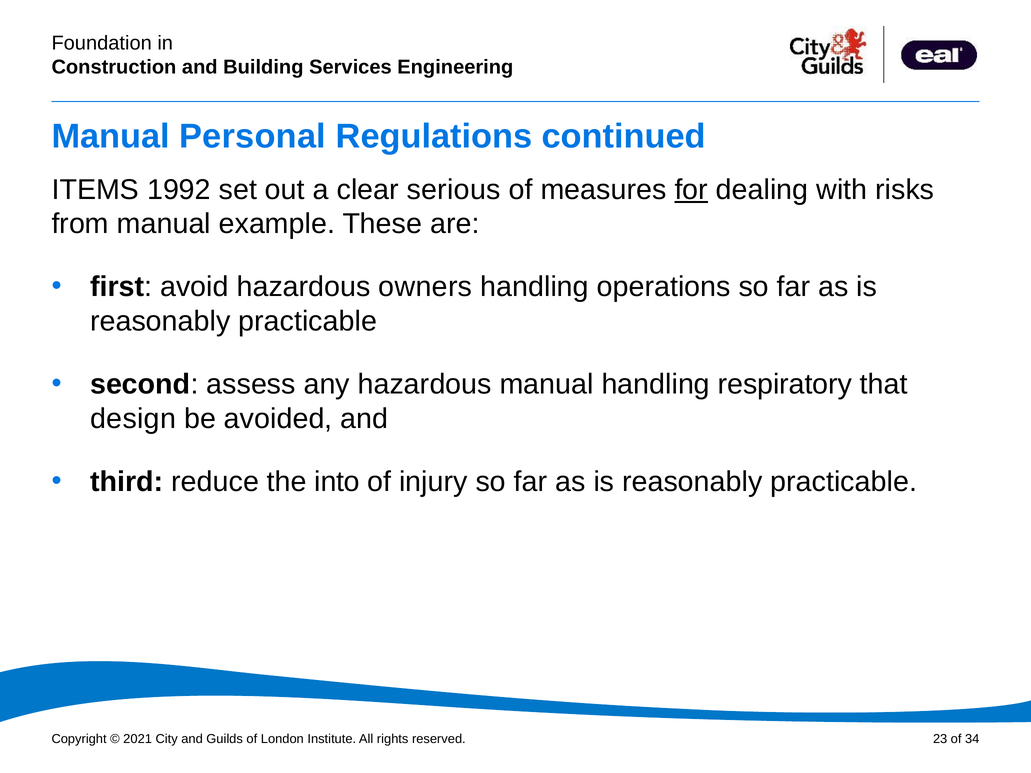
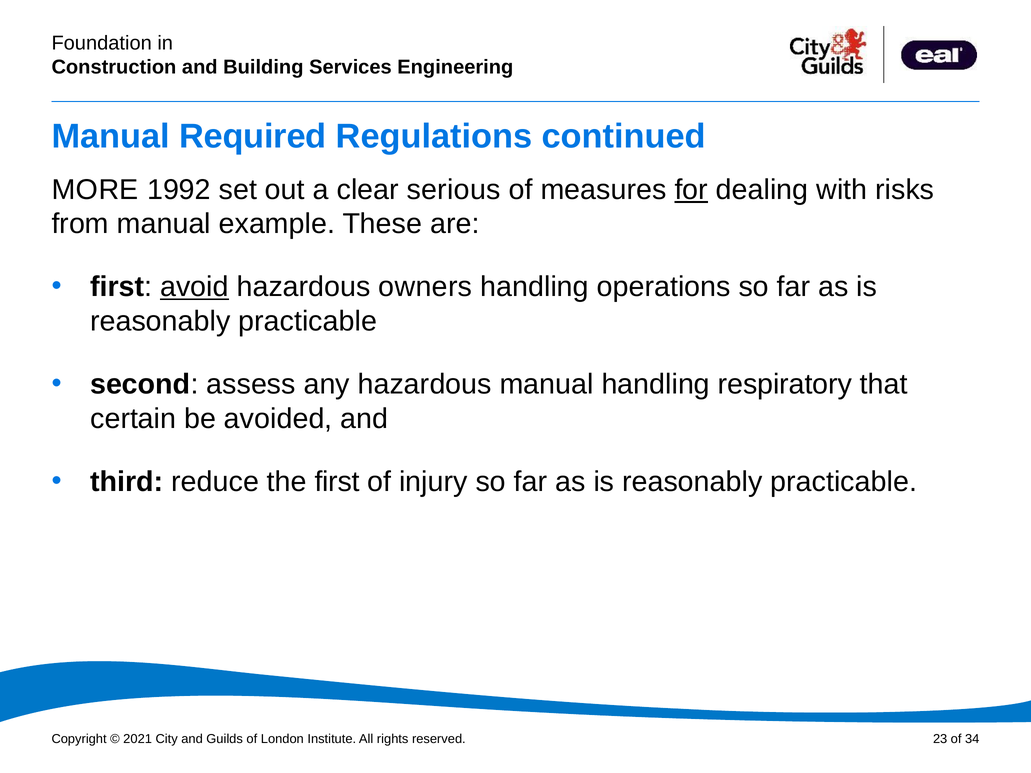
Personal: Personal -> Required
ITEMS: ITEMS -> MORE
avoid underline: none -> present
design: design -> certain
the into: into -> first
